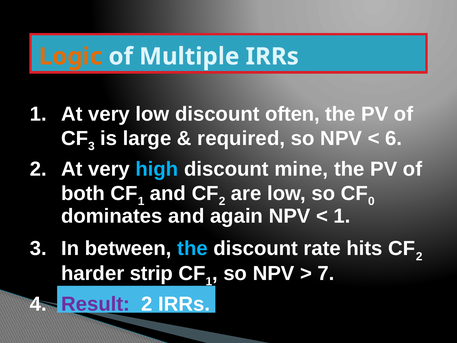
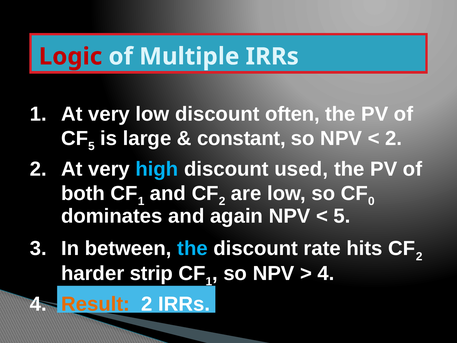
Logic colour: orange -> red
3 at (91, 146): 3 -> 5
required: required -> constant
6 at (394, 138): 6 -> 2
mine: mine -> used
1 at (342, 216): 1 -> 5
7 at (326, 273): 7 -> 4
Result colour: purple -> orange
